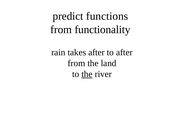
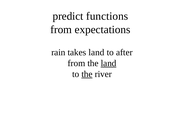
functionality: functionality -> expectations
takes after: after -> land
land at (109, 63) underline: none -> present
